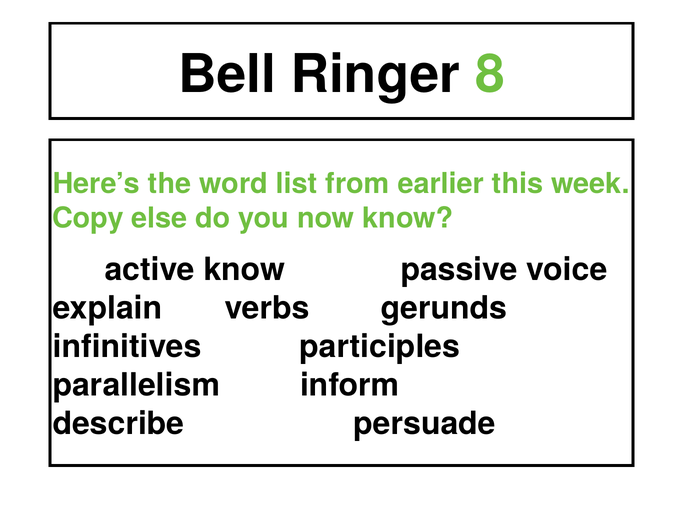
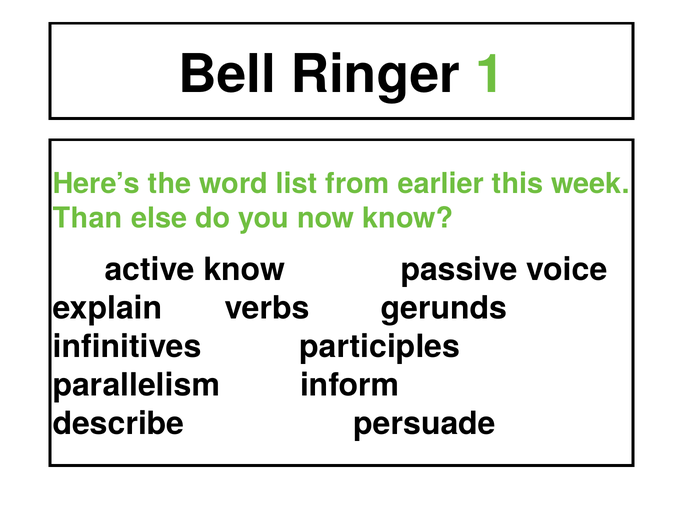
8: 8 -> 1
Copy: Copy -> Than
